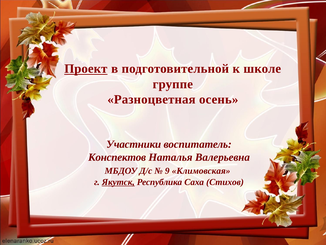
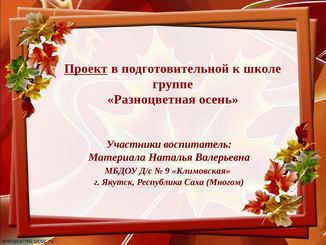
Конспектов: Конспектов -> Материала
Якутск underline: present -> none
Стихов: Стихов -> Многом
